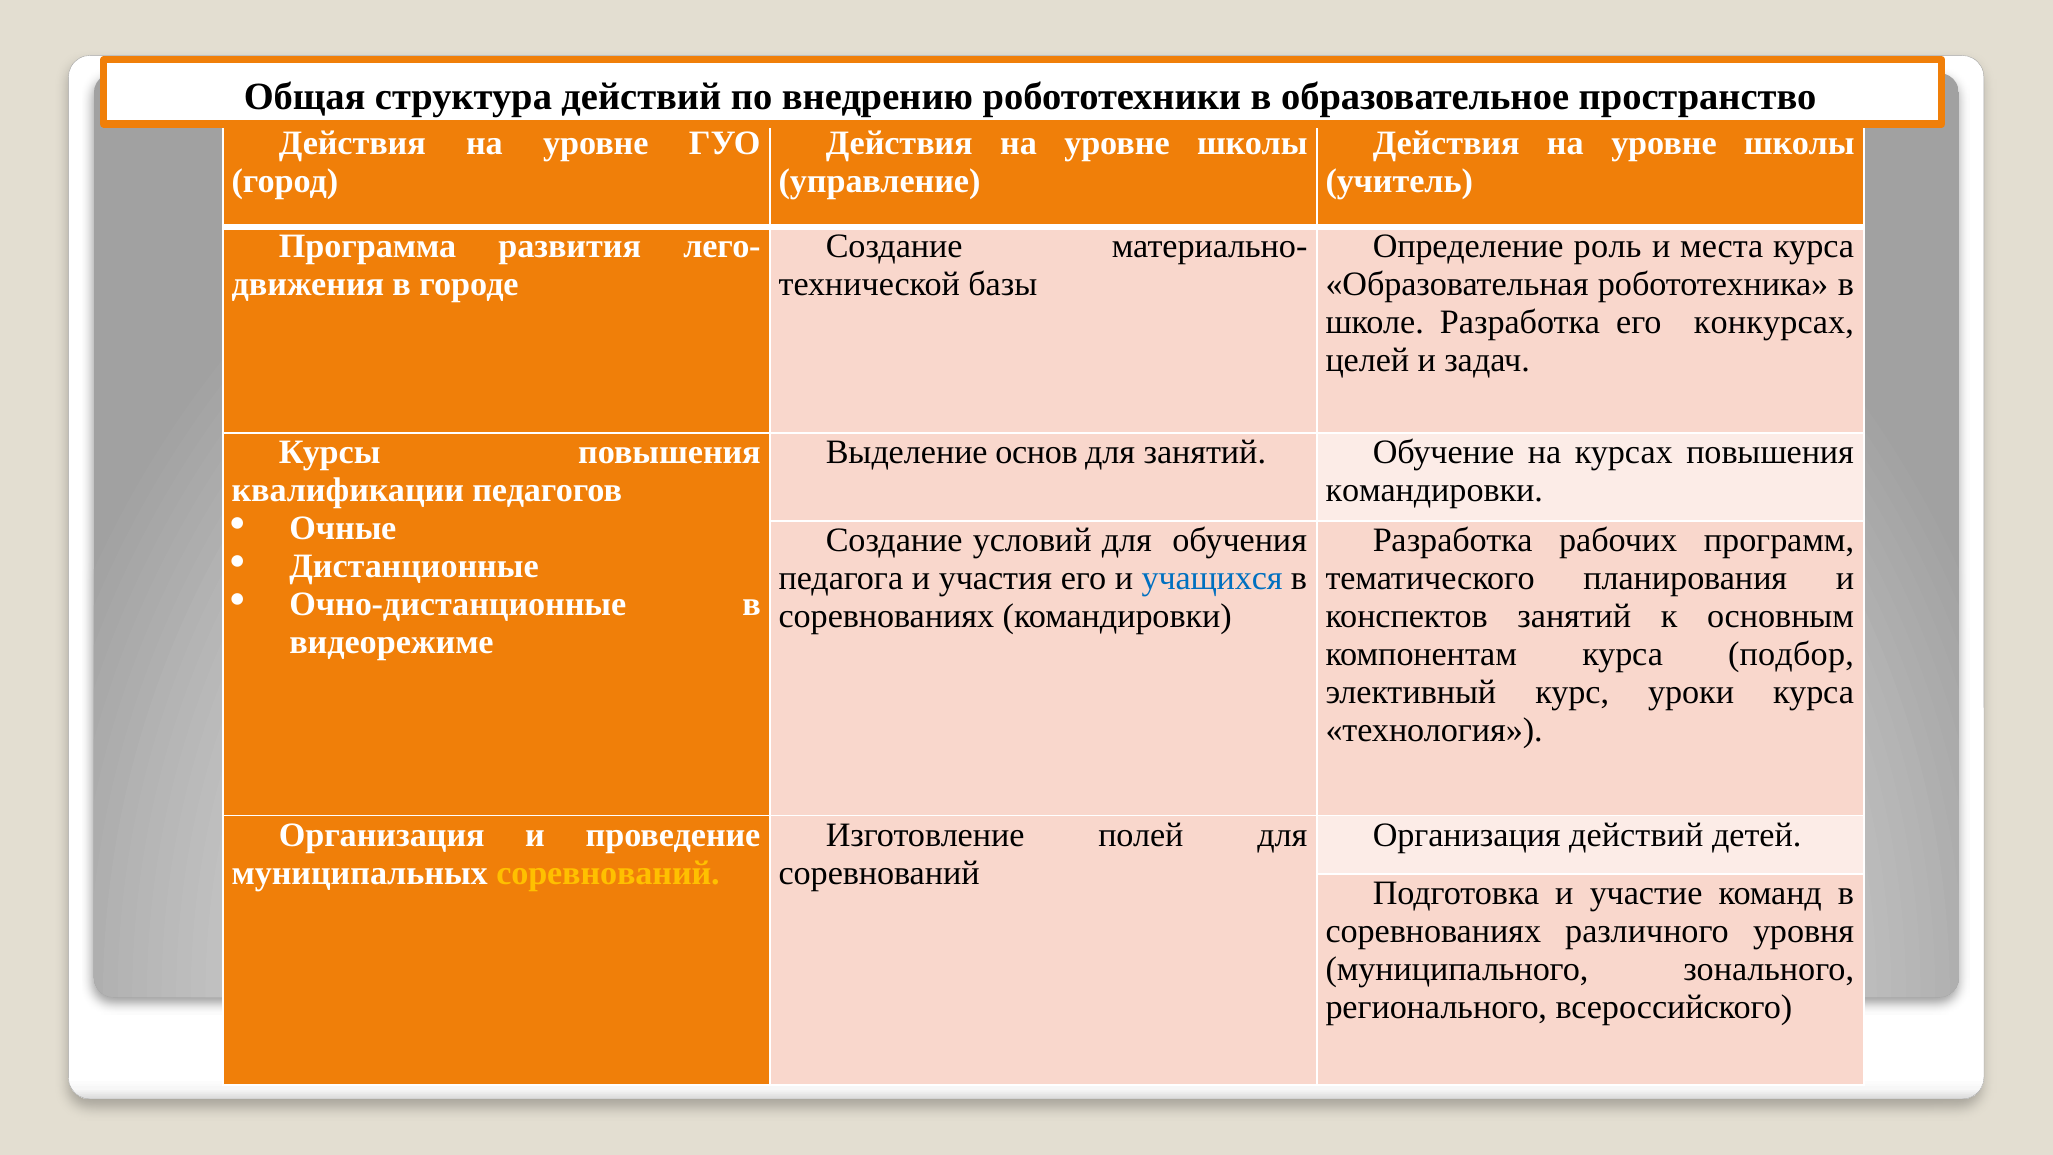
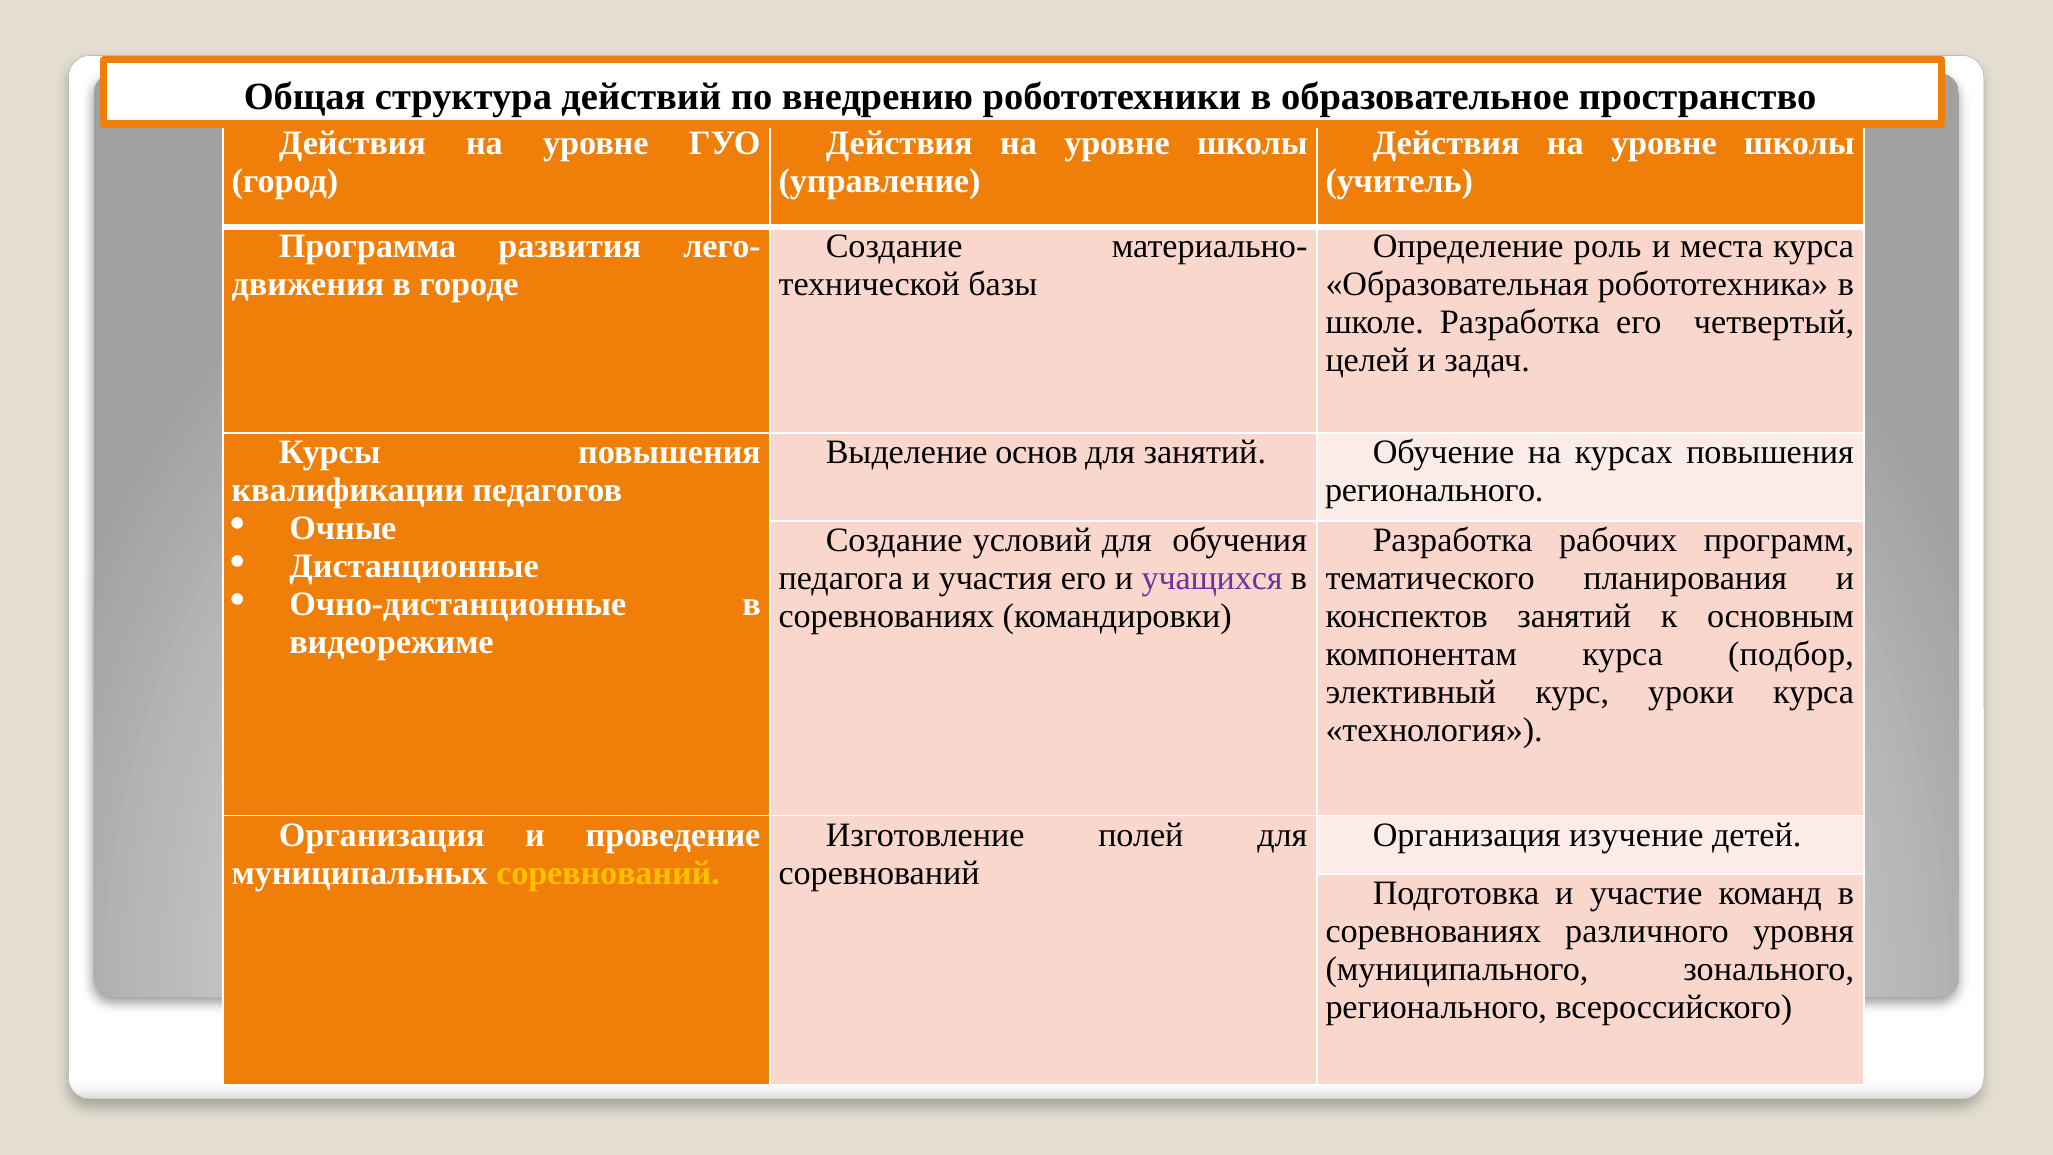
конкурсах: конкурсах -> четвертый
командировки at (1434, 490): командировки -> регионального
учащихся colour: blue -> purple
Организация действий: действий -> изучение
